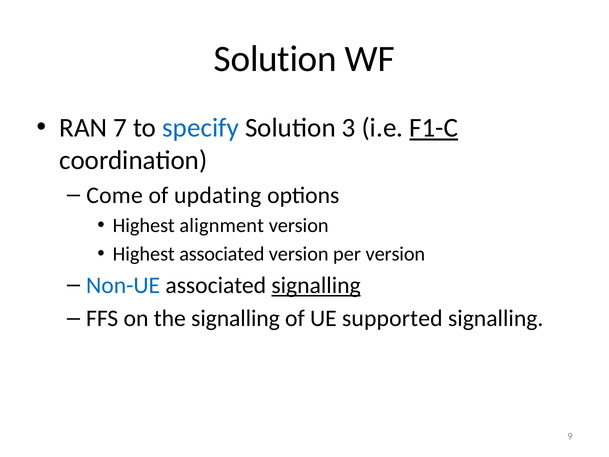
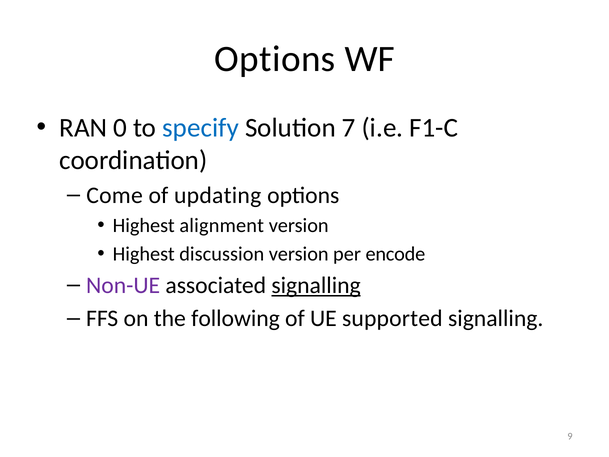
Solution at (275, 59): Solution -> Options
7: 7 -> 0
3: 3 -> 7
F1-C underline: present -> none
Highest associated: associated -> discussion
per version: version -> encode
Non-UE colour: blue -> purple
the signalling: signalling -> following
